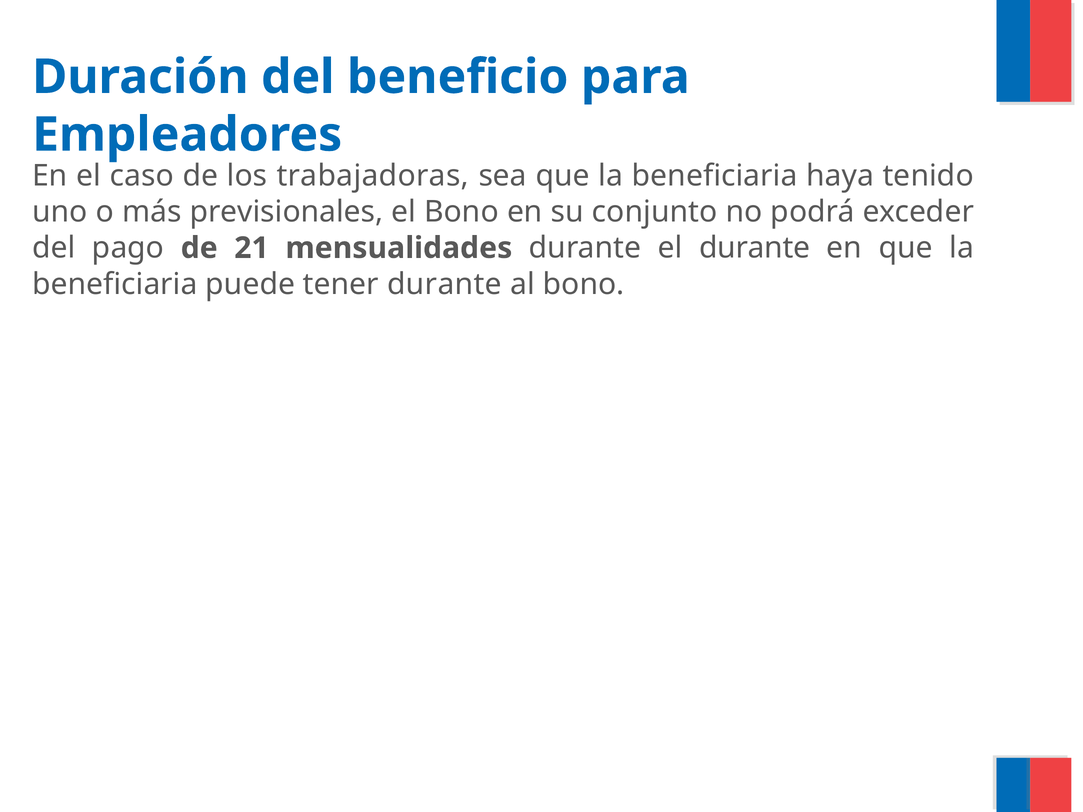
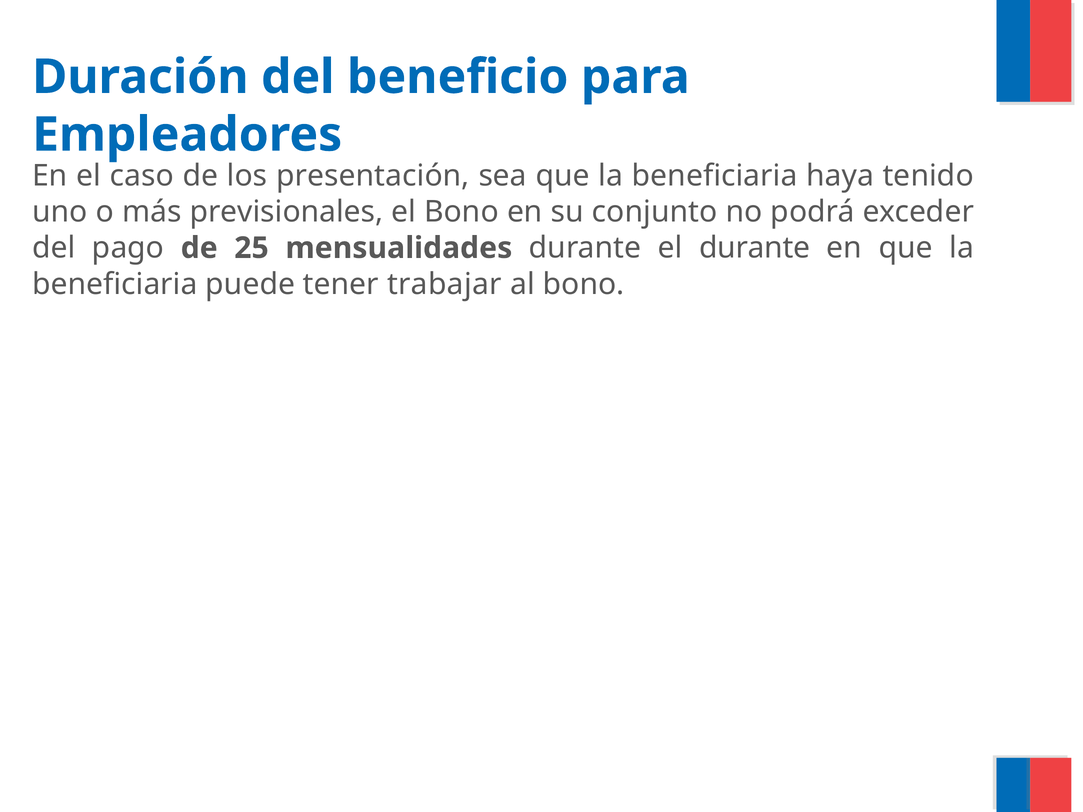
trabajadoras: trabajadoras -> presentación
21: 21 -> 25
tener durante: durante -> trabajar
